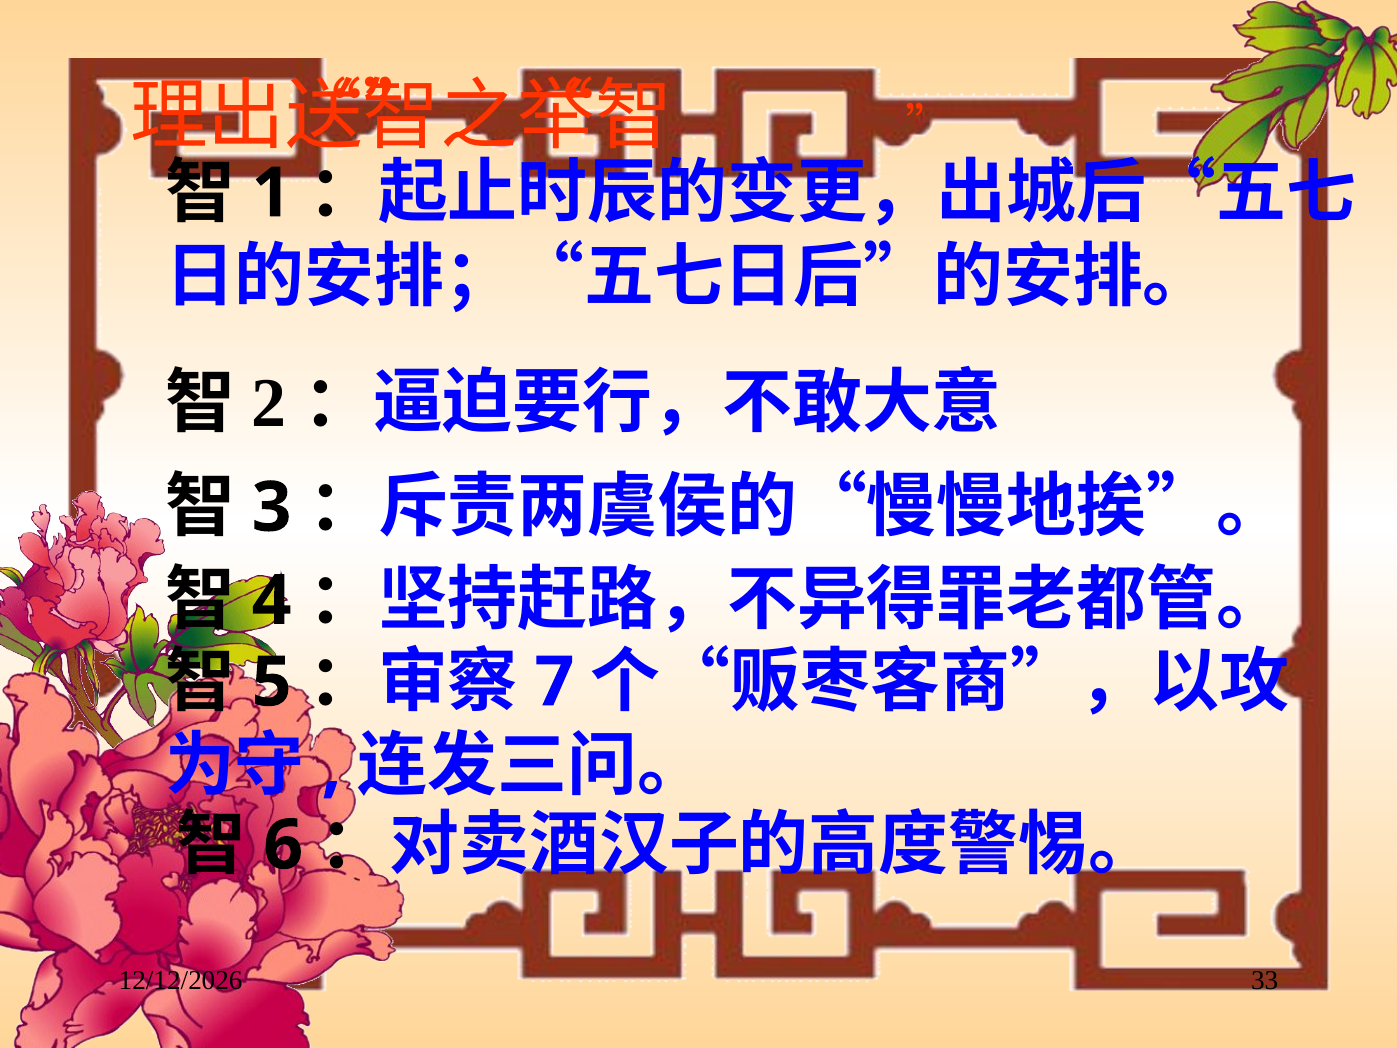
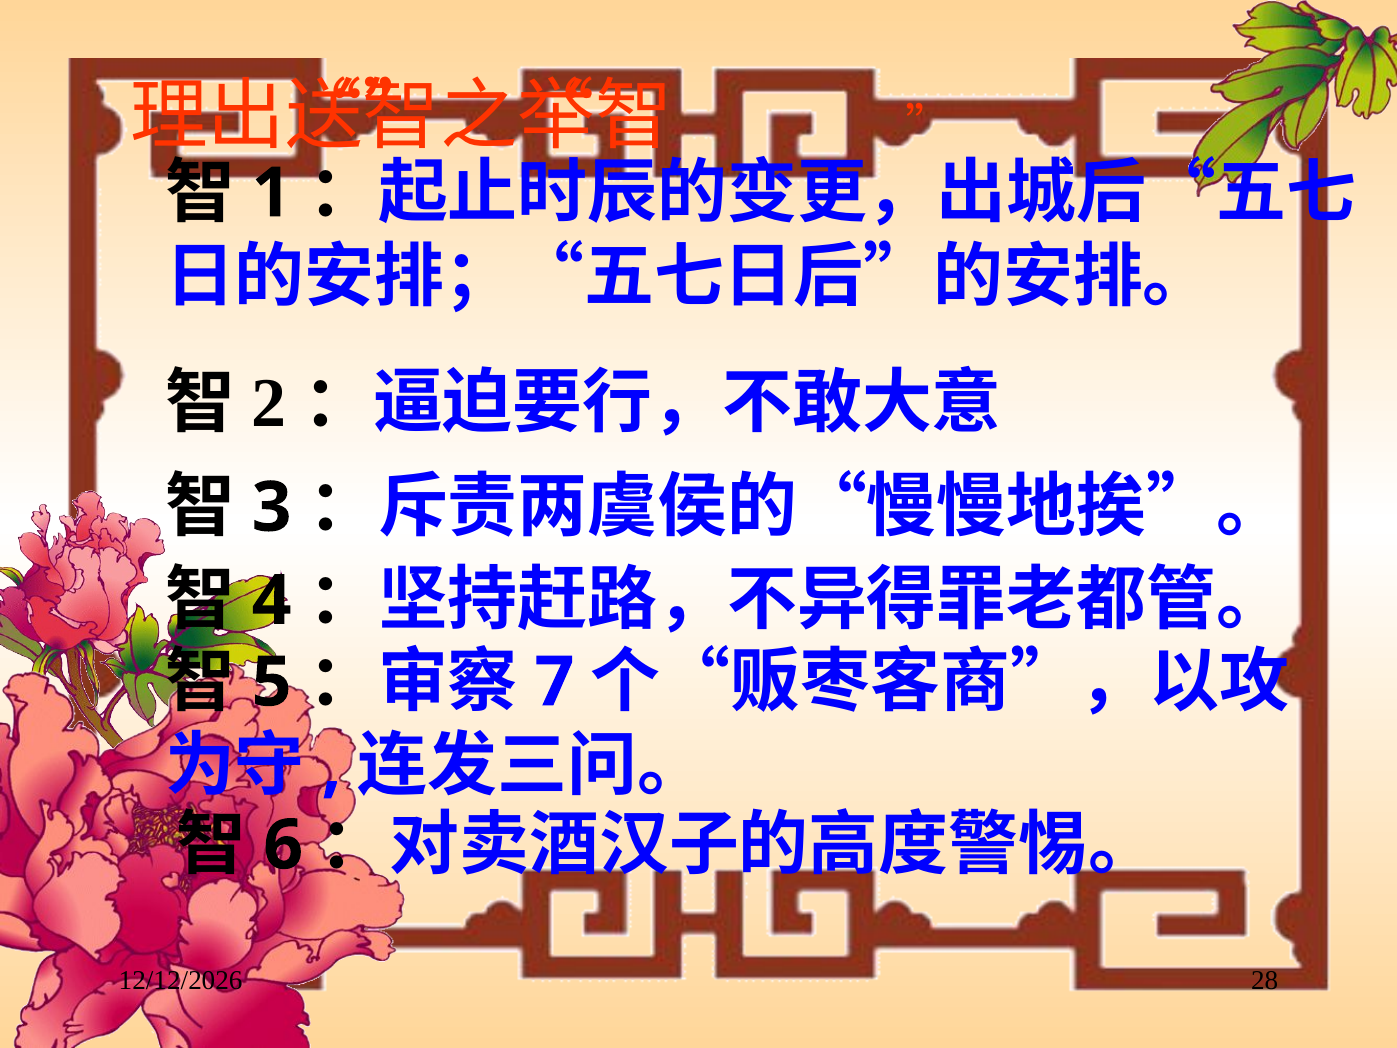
33: 33 -> 28
